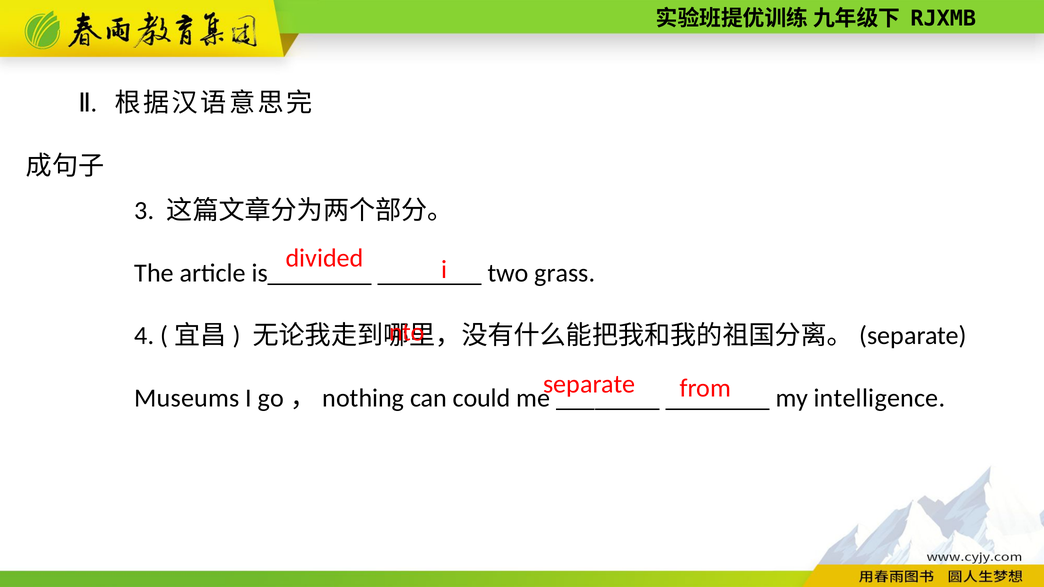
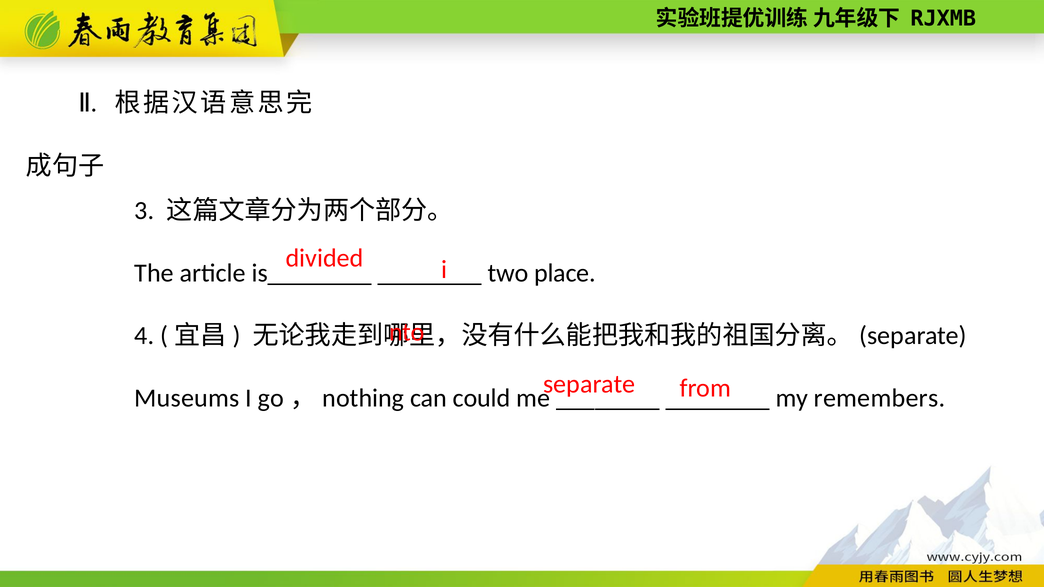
grass: grass -> place
intelligence: intelligence -> remembers
